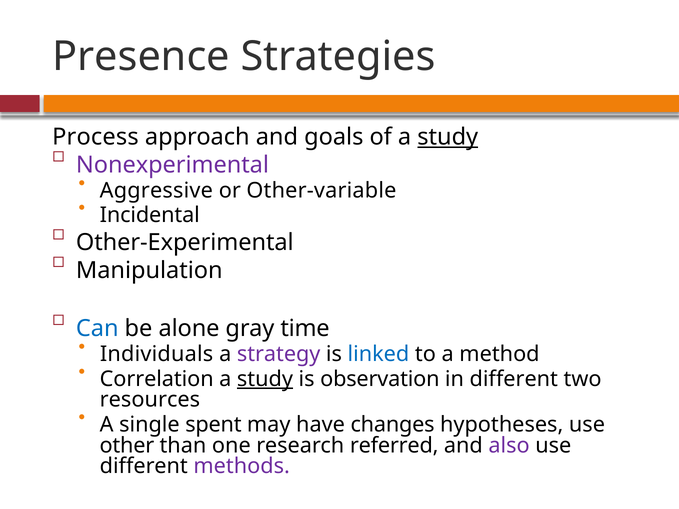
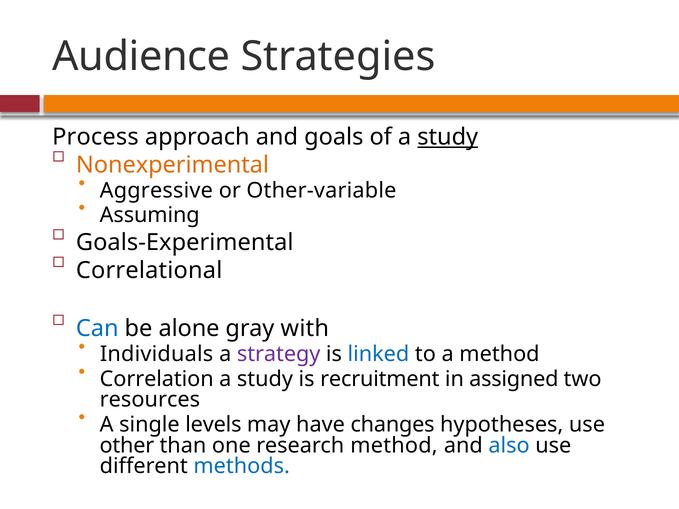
Presence: Presence -> Audience
Nonexperimental colour: purple -> orange
Incidental: Incidental -> Assuming
Other-Experimental: Other-Experimental -> Goals-Experimental
Manipulation: Manipulation -> Correlational
time: time -> with
study at (265, 379) underline: present -> none
observation: observation -> recruitment
in different: different -> assigned
spent: spent -> levels
research referred: referred -> method
also colour: purple -> blue
methods colour: purple -> blue
